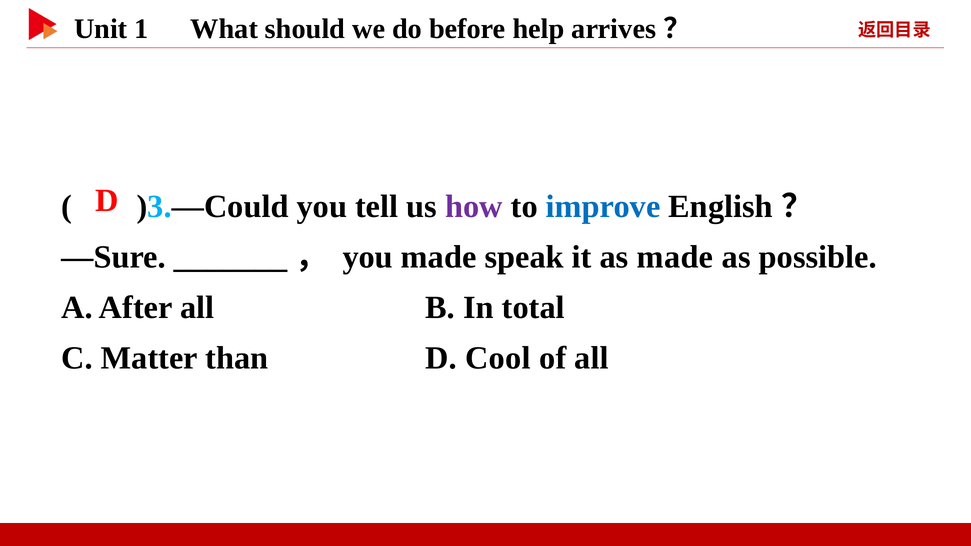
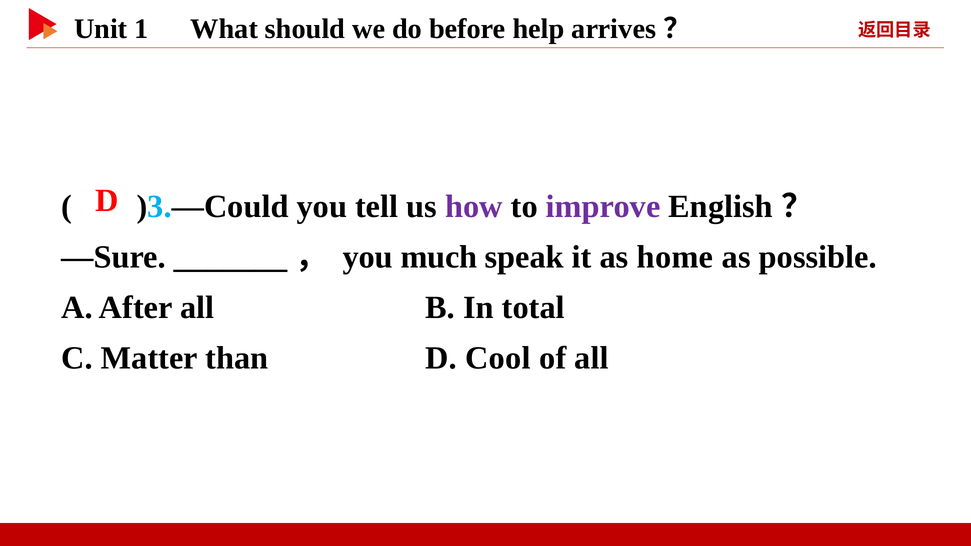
improve colour: blue -> purple
you made: made -> much
as made: made -> home
